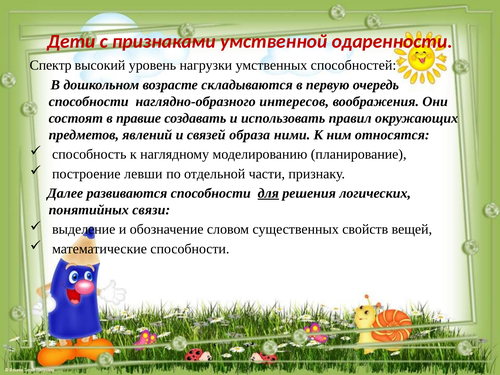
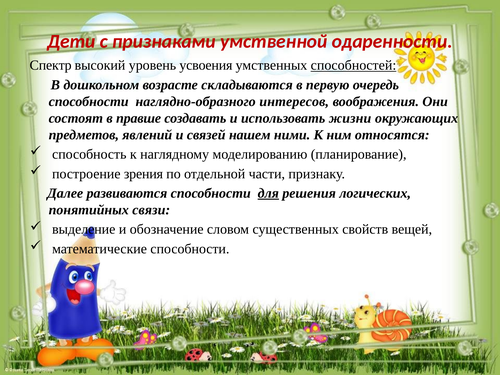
нагрузки: нагрузки -> усвоения
способностей underline: none -> present
правил: правил -> жизни
образа: образа -> нашем
левши: левши -> зрения
